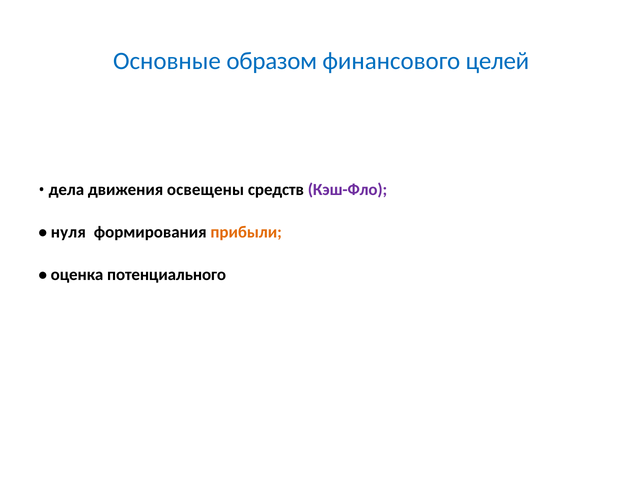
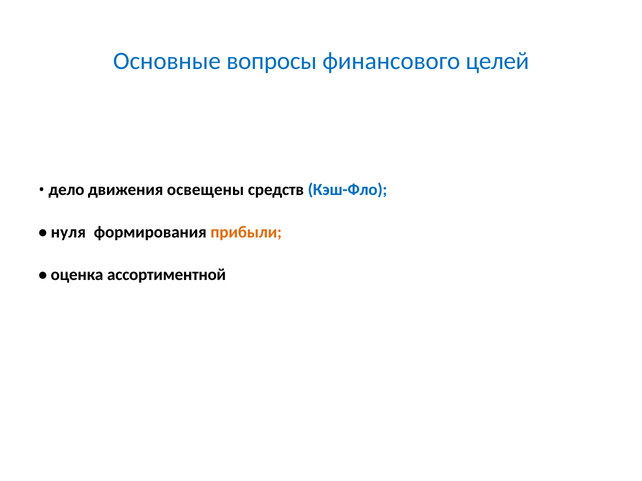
образом: образом -> вопросы
дела: дела -> дело
Кэш-Фло colour: purple -> blue
потенциального: потенциального -> ассортиментной
